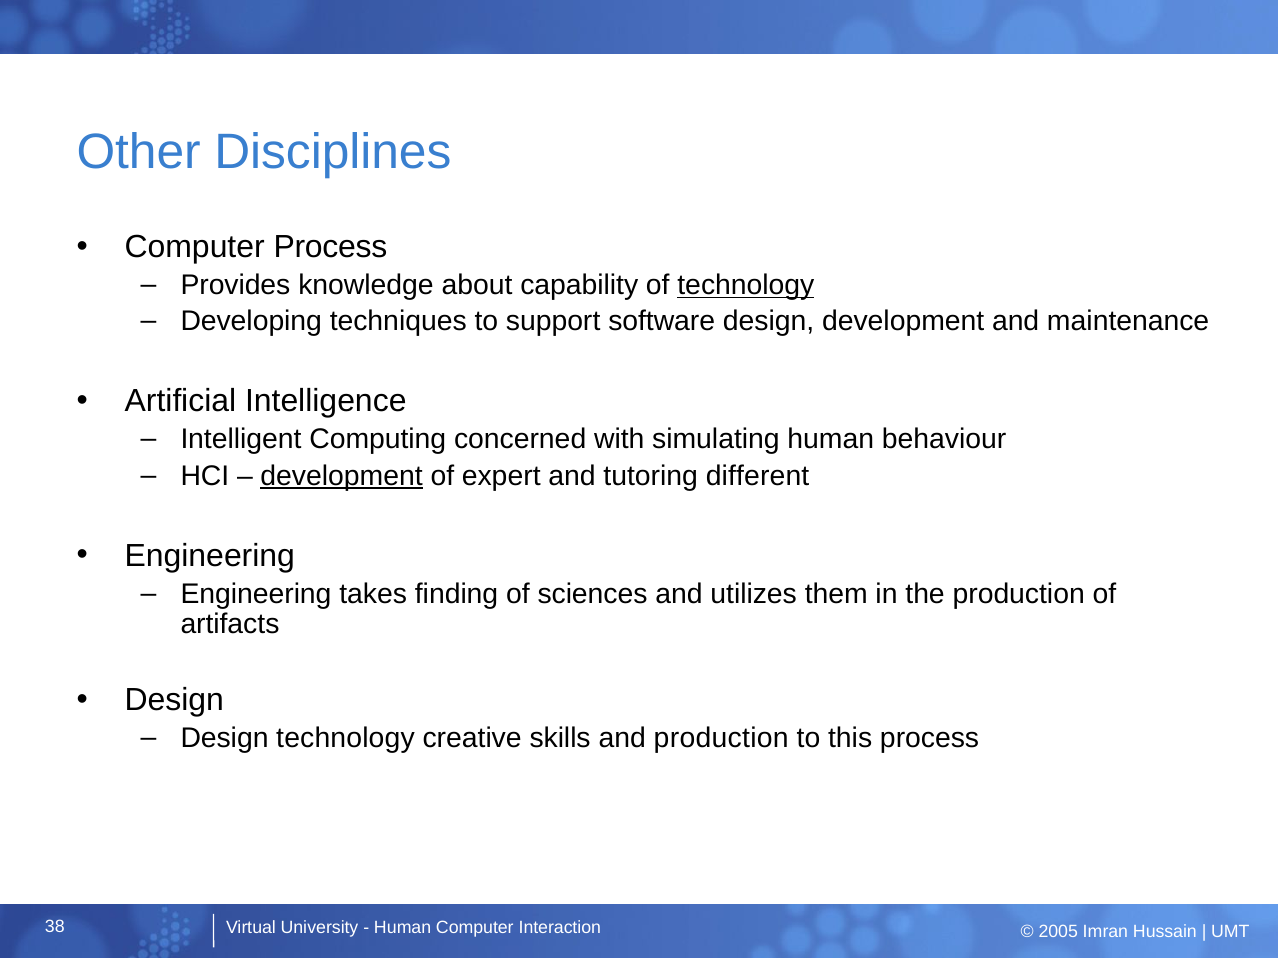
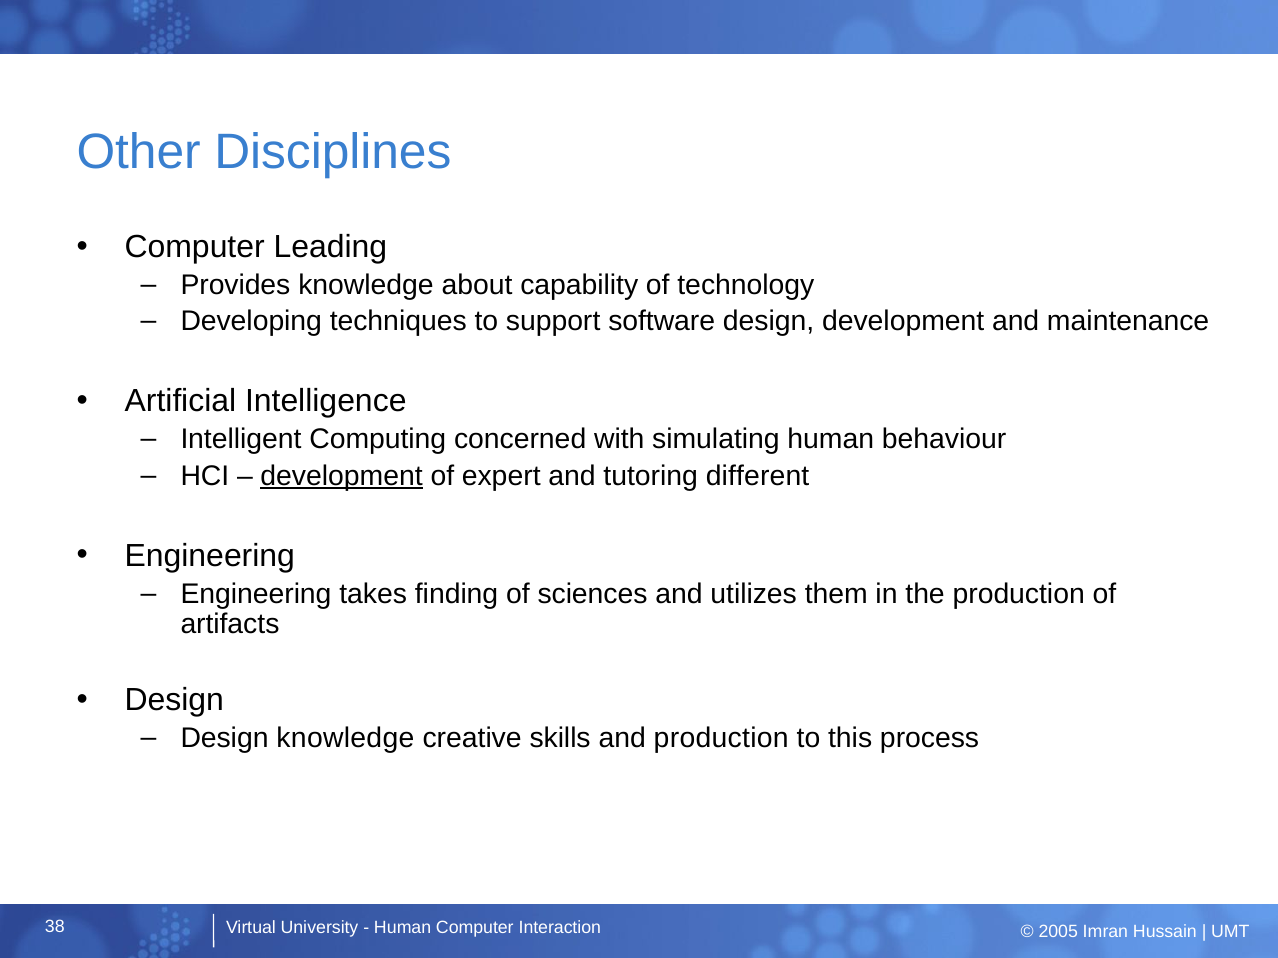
Computer Process: Process -> Leading
technology at (746, 285) underline: present -> none
Design technology: technology -> knowledge
